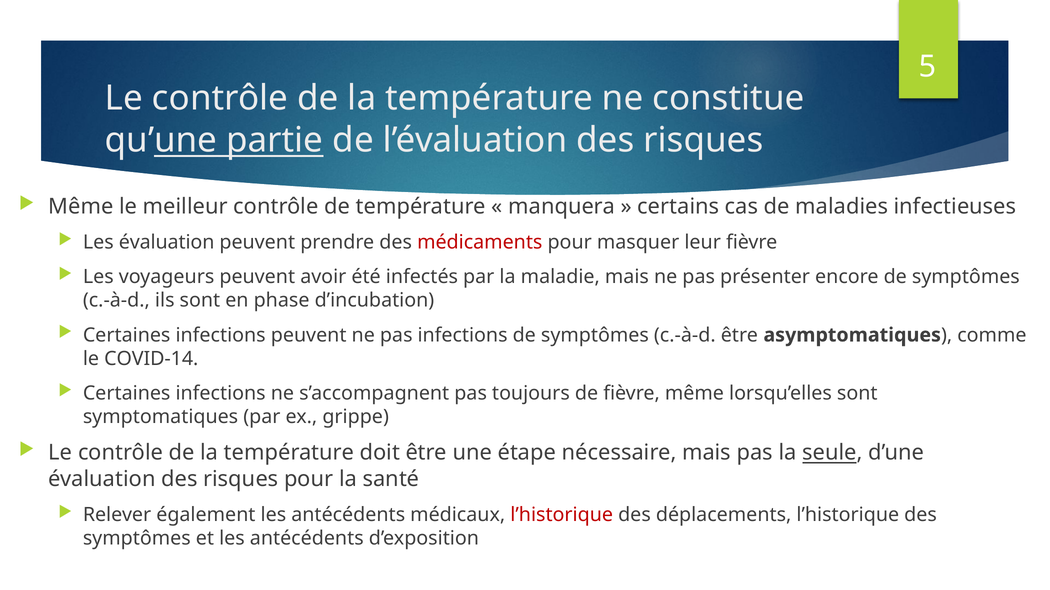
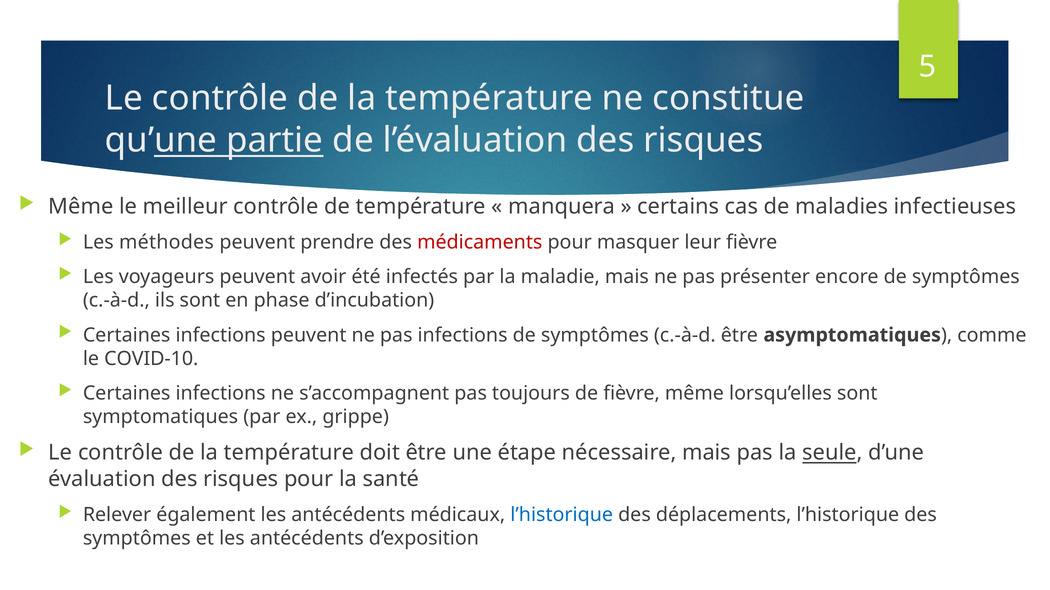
Les évaluation: évaluation -> méthodes
COVID-14: COVID-14 -> COVID-10
l’historique at (562, 515) colour: red -> blue
